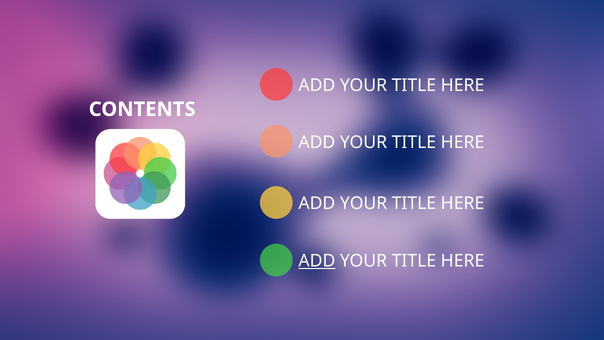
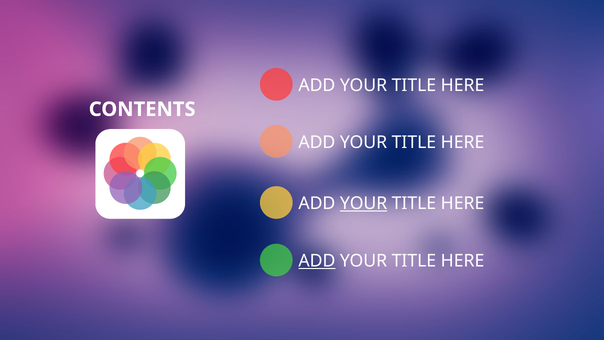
YOUR at (364, 203) underline: none -> present
